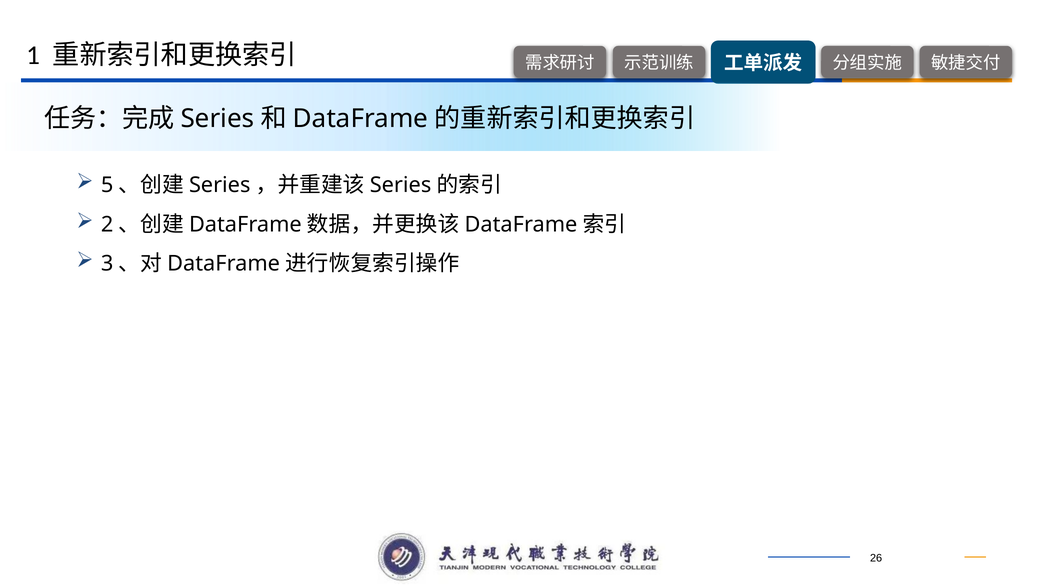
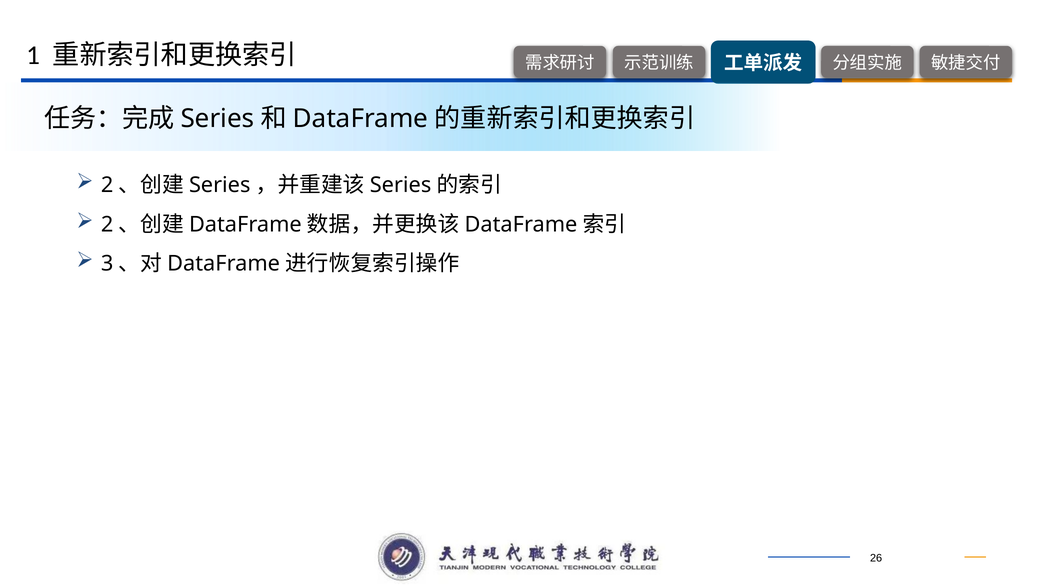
5 at (107, 185): 5 -> 2
